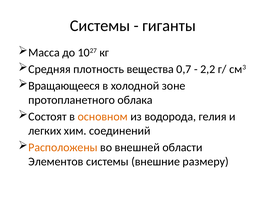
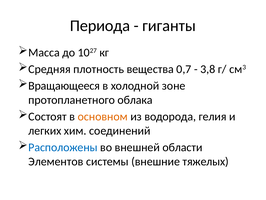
Системы at (100, 26): Системы -> Периода
2,2: 2,2 -> 3,8
Расположены colour: orange -> blue
размеру: размеру -> тяжелых
